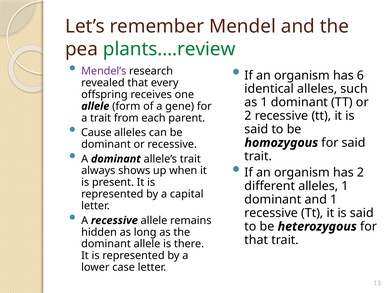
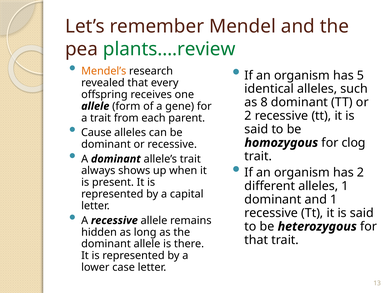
Mendel’s colour: purple -> orange
6: 6 -> 5
as 1: 1 -> 8
for said: said -> clog
